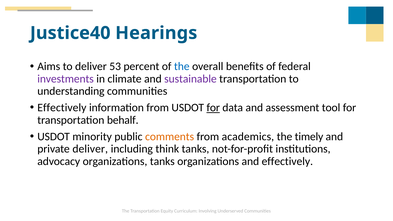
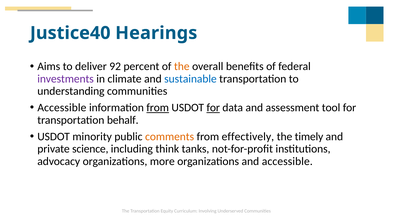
53: 53 -> 92
the at (182, 66) colour: blue -> orange
sustainable colour: purple -> blue
Effectively at (62, 108): Effectively -> Accessible
from at (158, 108) underline: none -> present
academics: academics -> effectively
private deliver: deliver -> science
organizations tanks: tanks -> more
and effectively: effectively -> accessible
